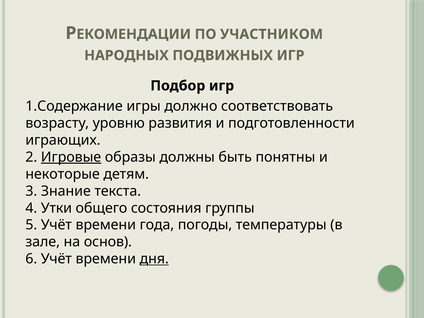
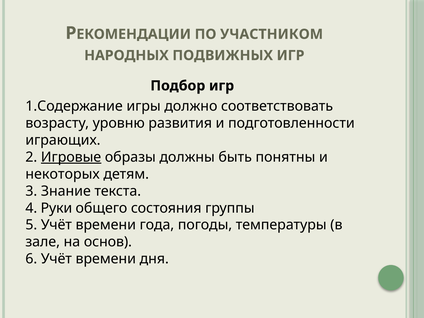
некоторые: некоторые -> некоторых
Утки: Утки -> Руки
дня underline: present -> none
